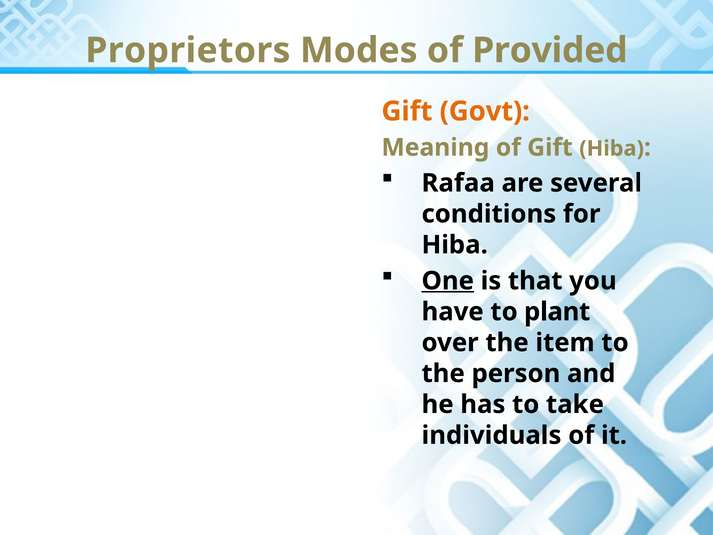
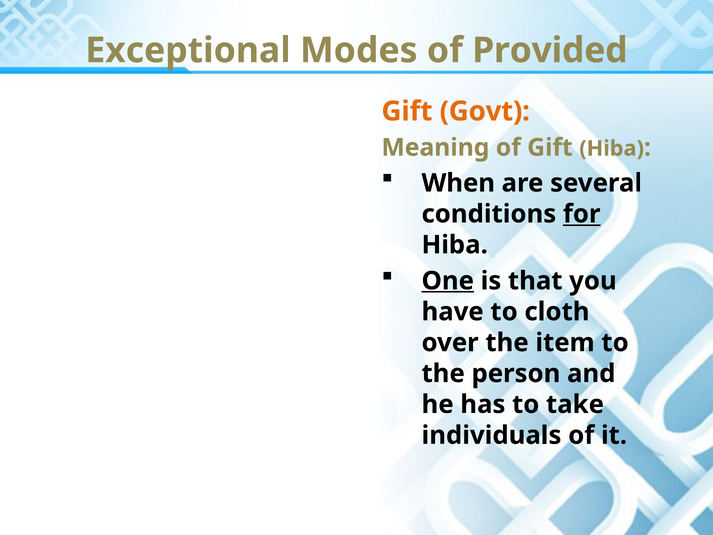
Proprietors: Proprietors -> Exceptional
Rafaa: Rafaa -> When
for underline: none -> present
plant: plant -> cloth
